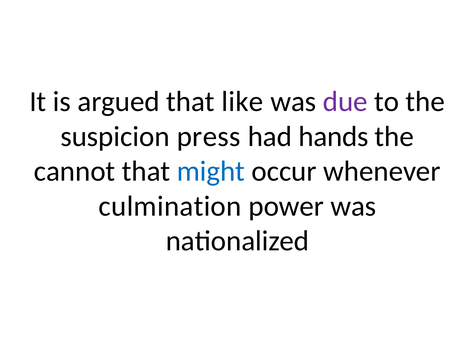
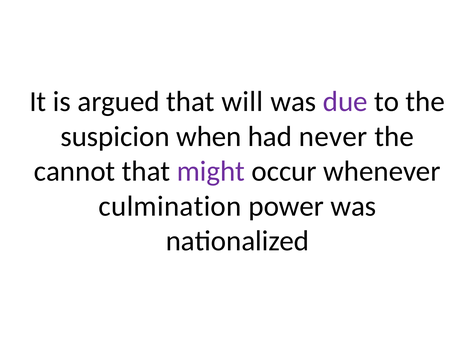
like: like -> will
press: press -> when
hands: hands -> never
might colour: blue -> purple
